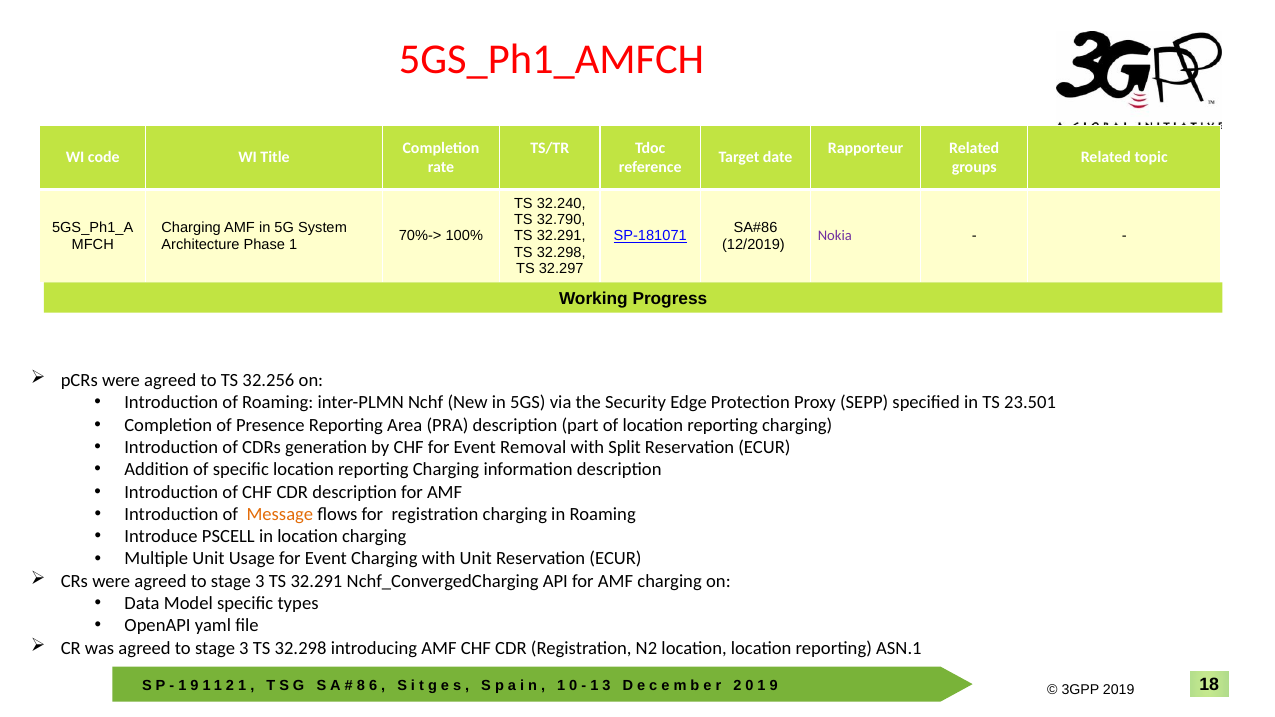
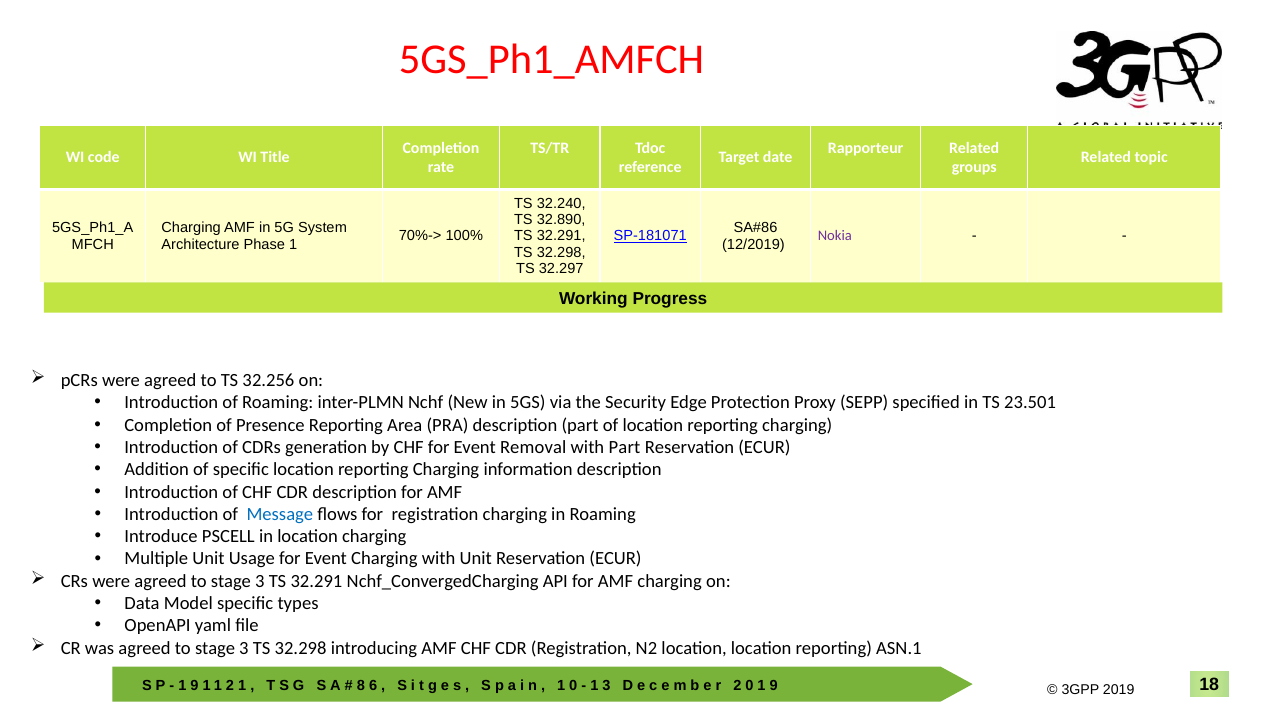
32.790: 32.790 -> 32.890
with Split: Split -> Part
Message colour: orange -> blue
